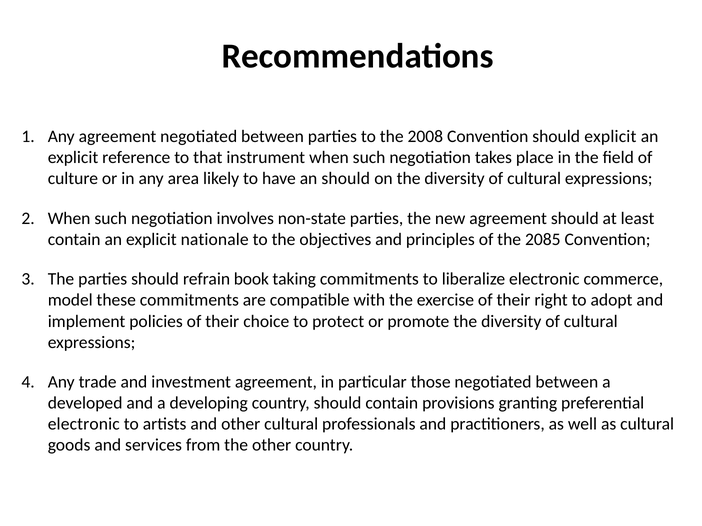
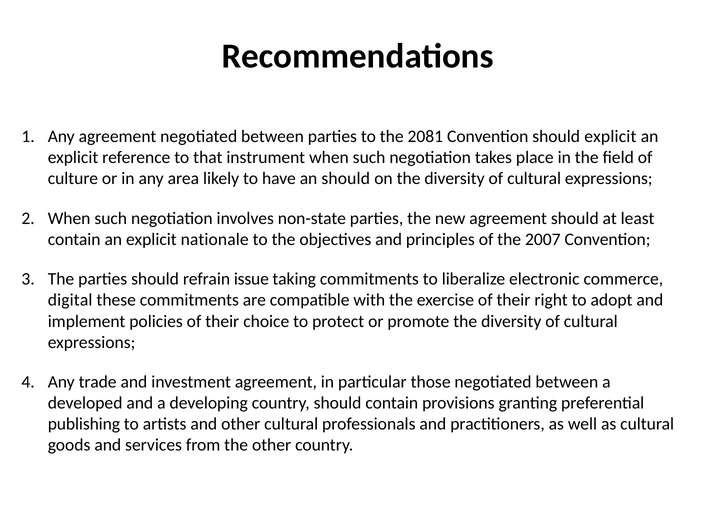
2008: 2008 -> 2081
2085: 2085 -> 2007
book: book -> issue
model: model -> digital
electronic at (84, 424): electronic -> publishing
